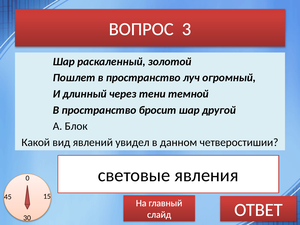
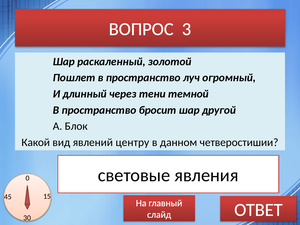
увидел: увидел -> центру
